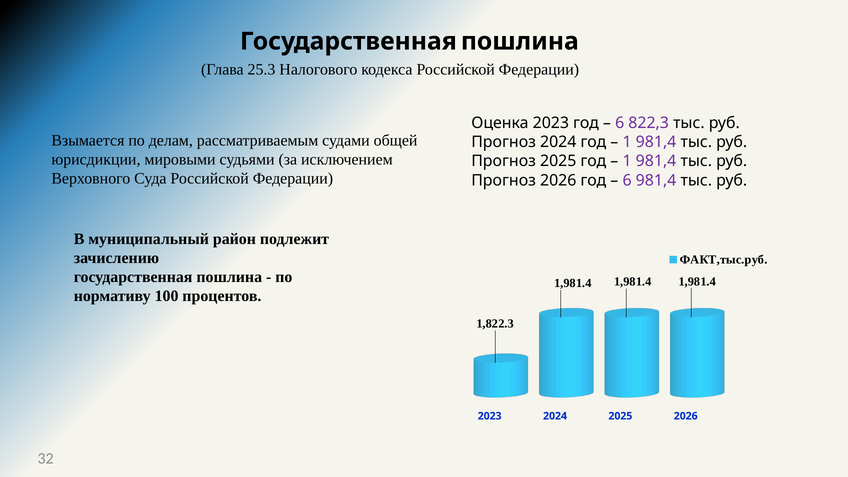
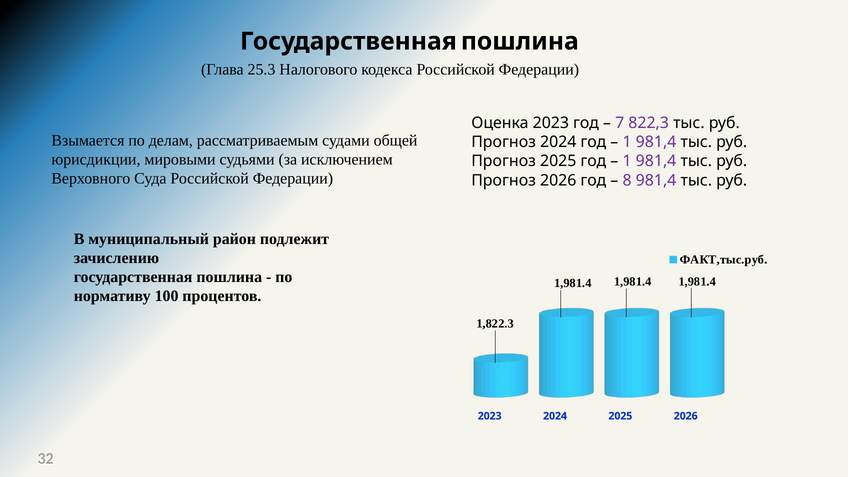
6 at (620, 123): 6 -> 7
6 at (627, 180): 6 -> 8
